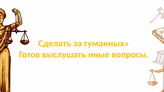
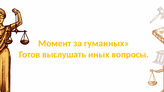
Сделать: Сделать -> Момент
иные: иные -> иных
